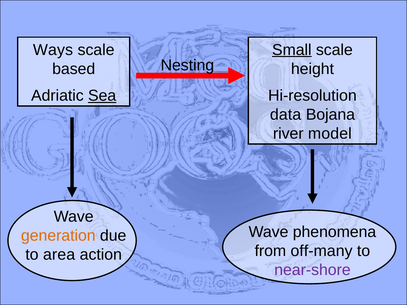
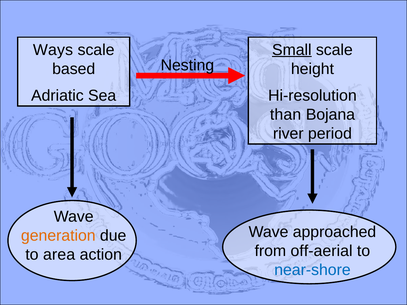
Sea underline: present -> none
data: data -> than
model: model -> period
phenomena: phenomena -> approached
off-many: off-many -> off-aerial
near-shore colour: purple -> blue
